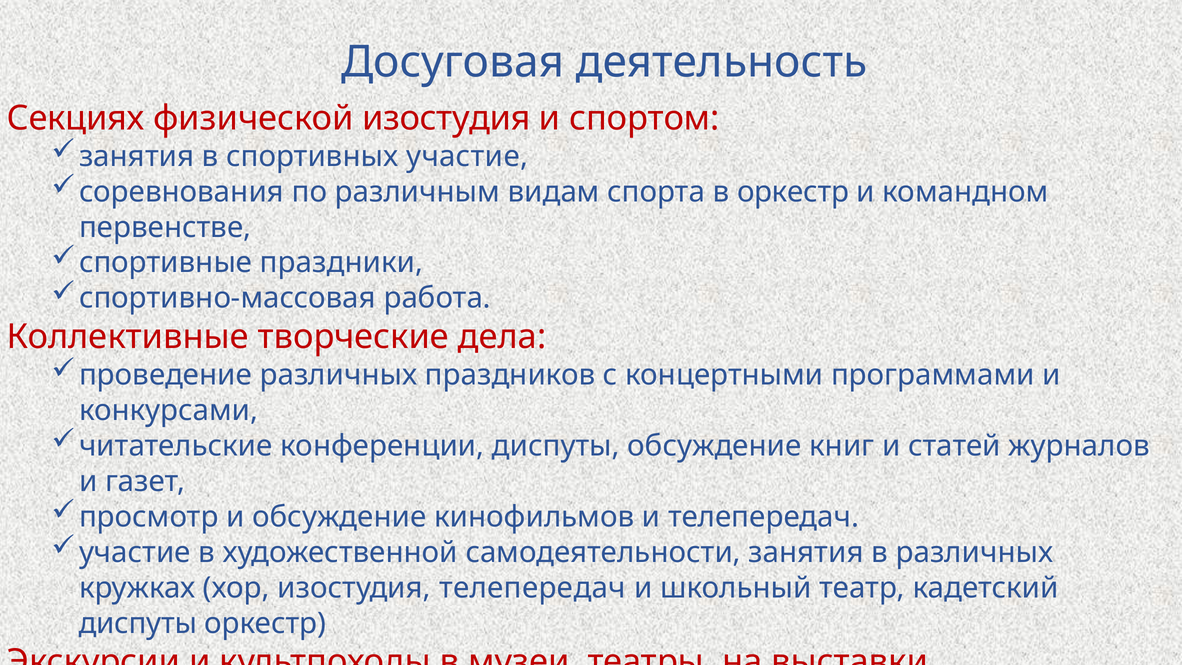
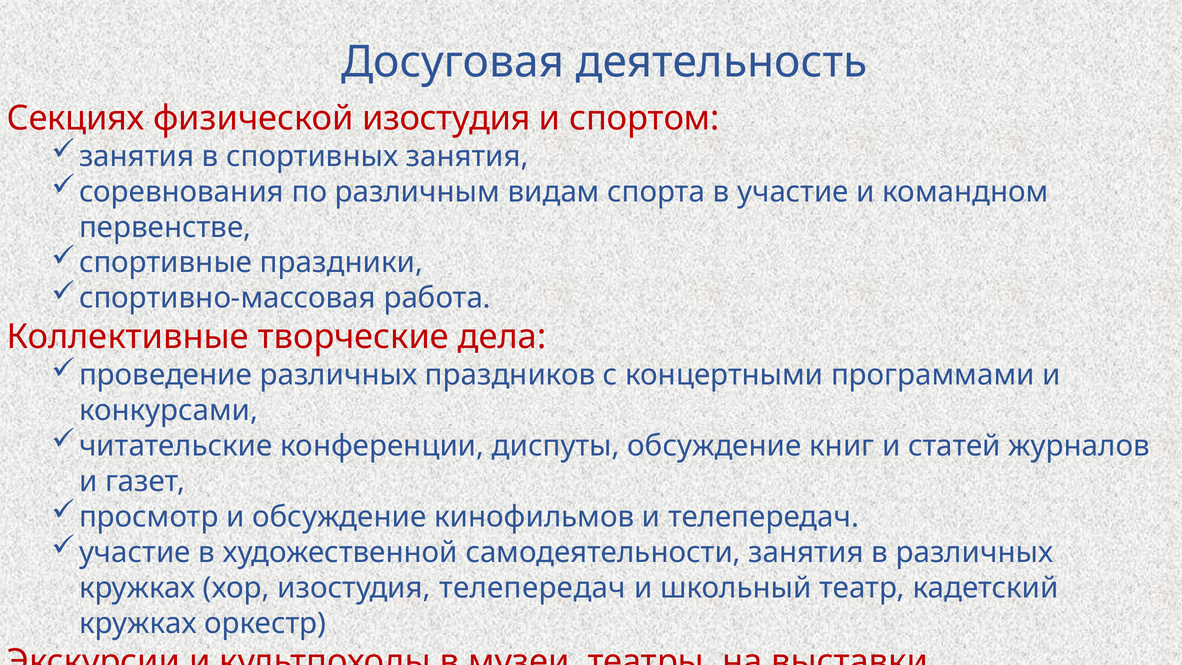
спортивных участие: участие -> занятия
в оркестр: оркестр -> участие
диспуты at (138, 623): диспуты -> кружках
